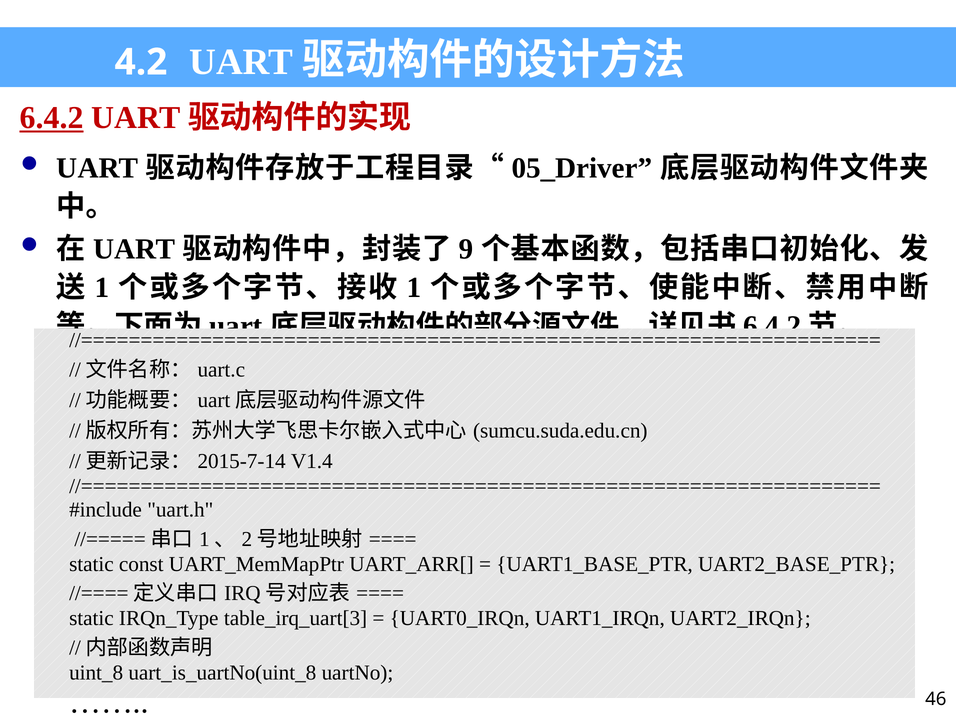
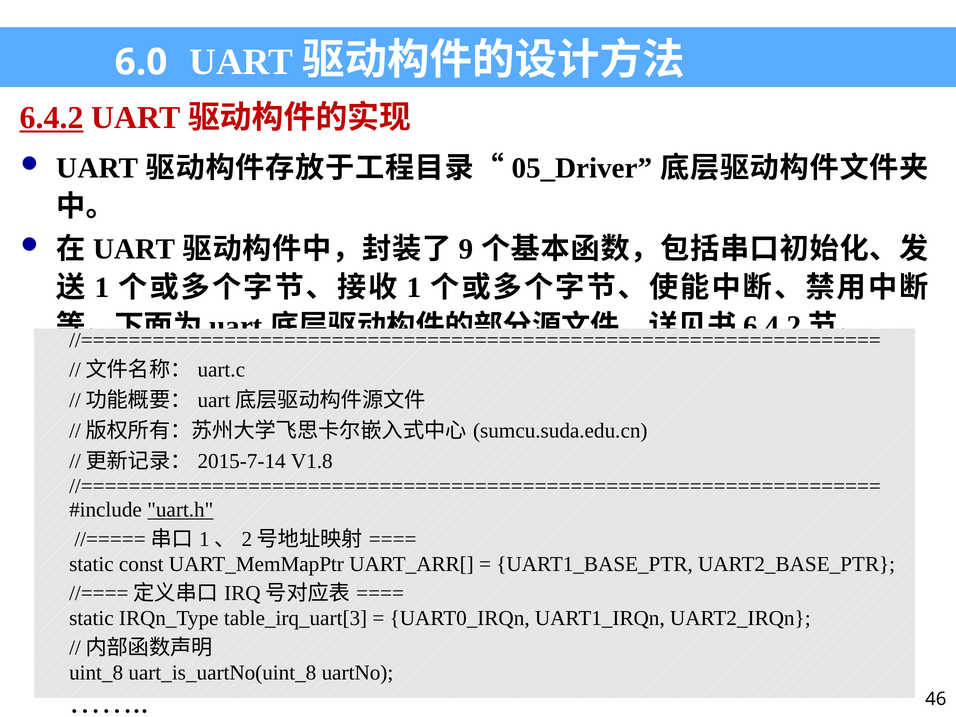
4.2: 4.2 -> 6.0
V1.4: V1.4 -> V1.8
uart.h underline: none -> present
